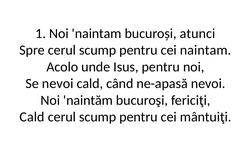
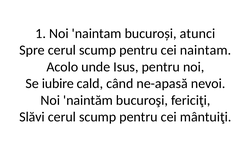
Se nevoi: nevoi -> iubire
Cald at (32, 117): Cald -> Slăvi
